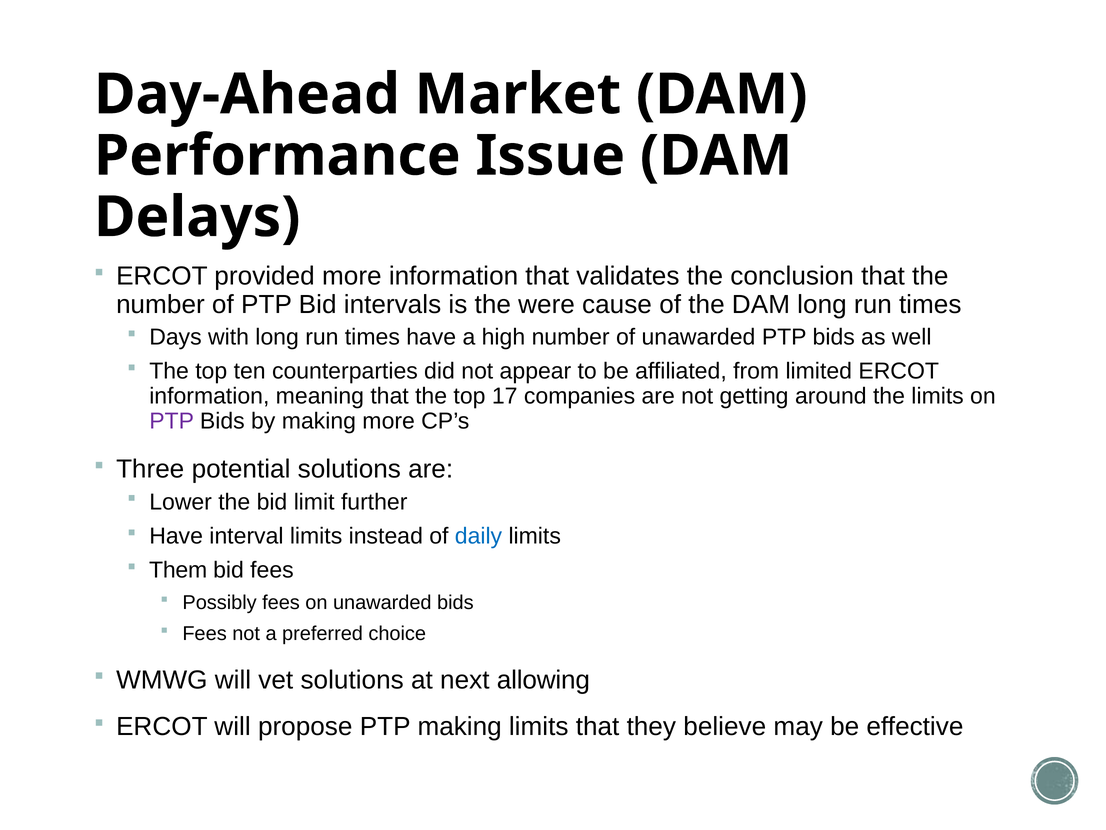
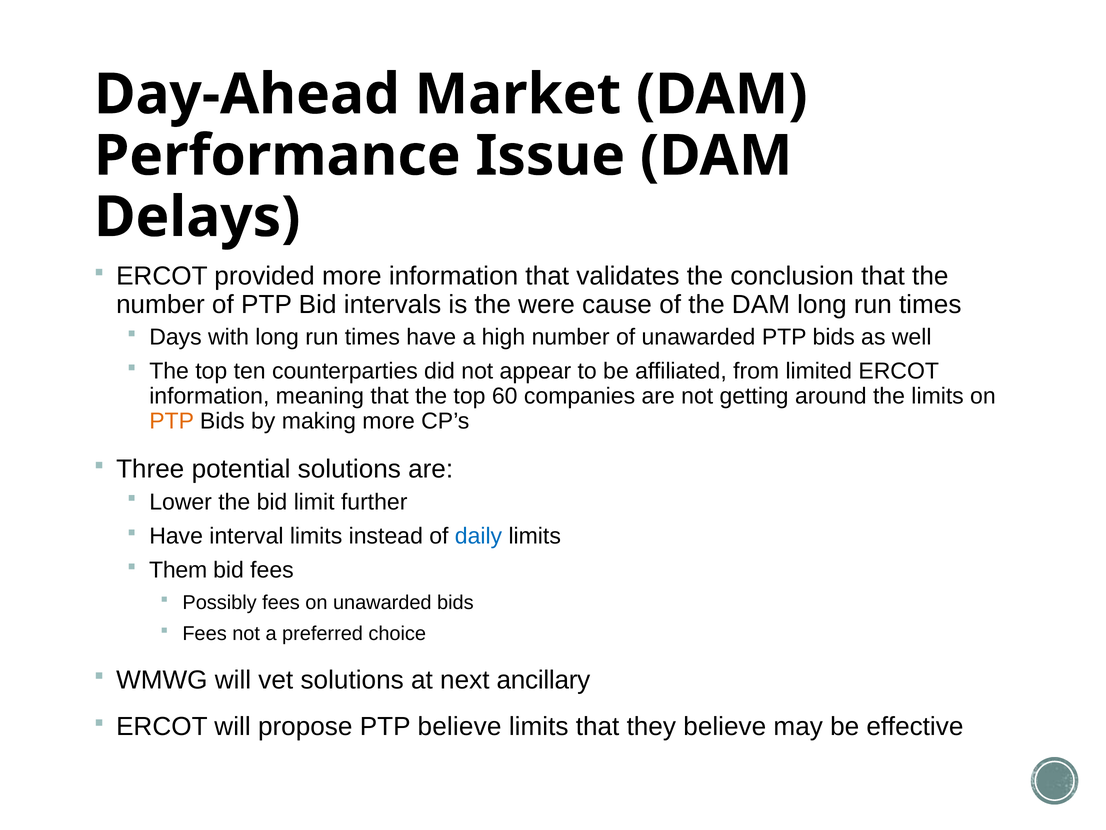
17: 17 -> 60
PTP at (172, 421) colour: purple -> orange
allowing: allowing -> ancillary
PTP making: making -> believe
